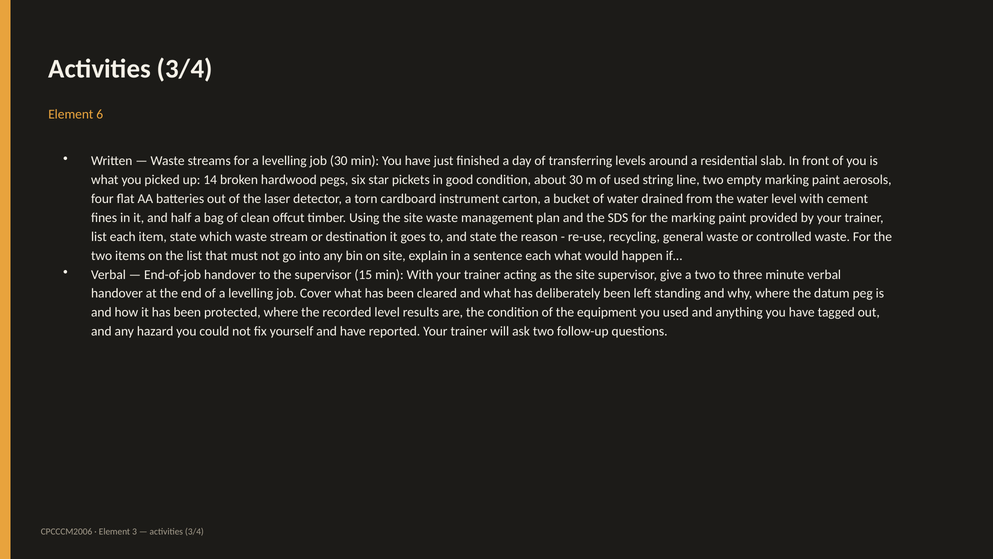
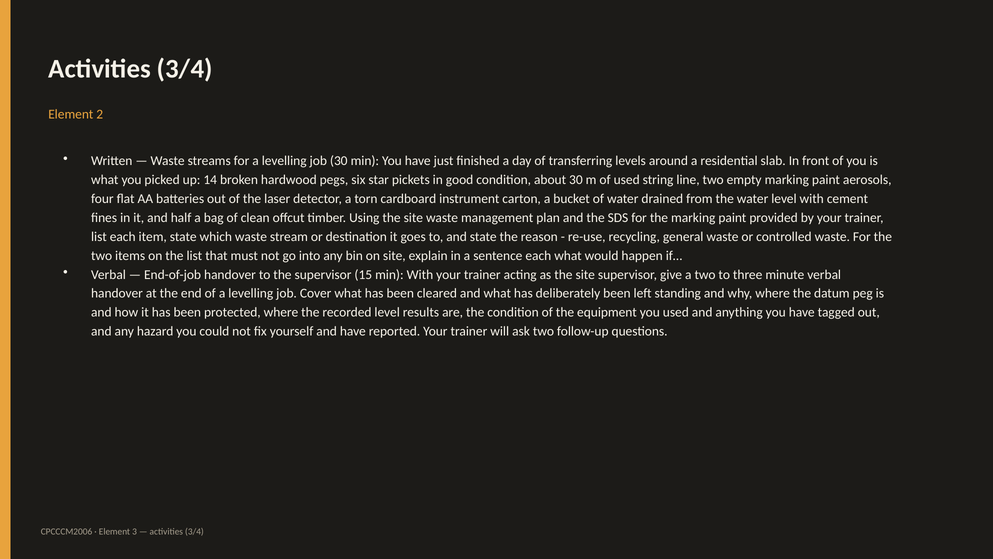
6: 6 -> 2
